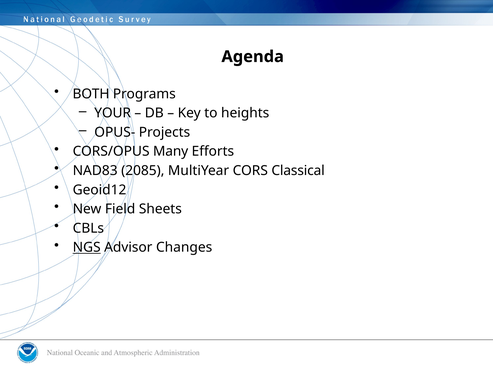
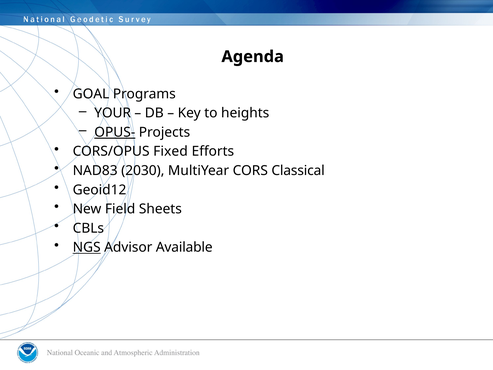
BOTH: BOTH -> GOAL
OPUS- underline: none -> present
Many: Many -> Fixed
2085: 2085 -> 2030
Changes: Changes -> Available
